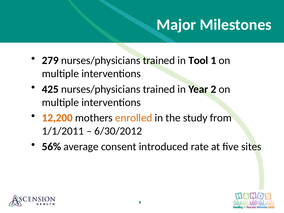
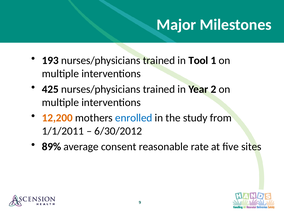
279: 279 -> 193
enrolled colour: orange -> blue
56%: 56% -> 89%
introduced: introduced -> reasonable
